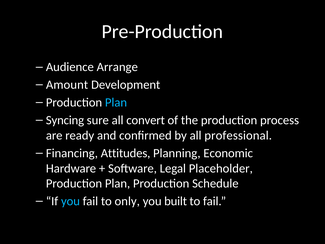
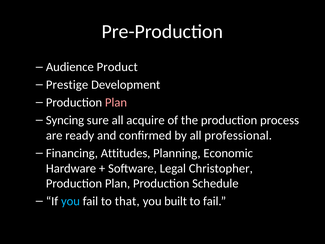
Arrange: Arrange -> Product
Amount: Amount -> Prestige
Plan at (116, 102) colour: light blue -> pink
convert: convert -> acquire
Placeholder: Placeholder -> Christopher
only: only -> that
